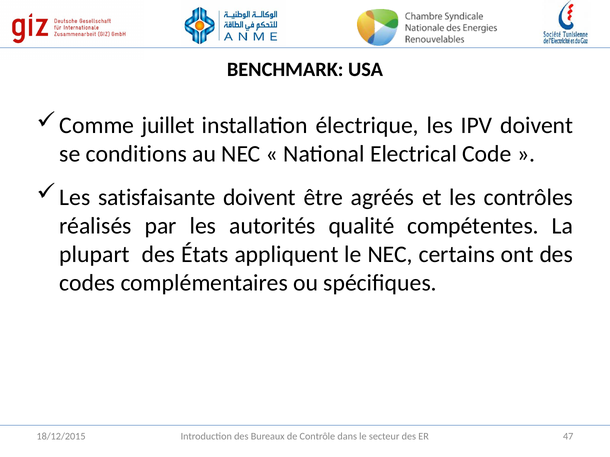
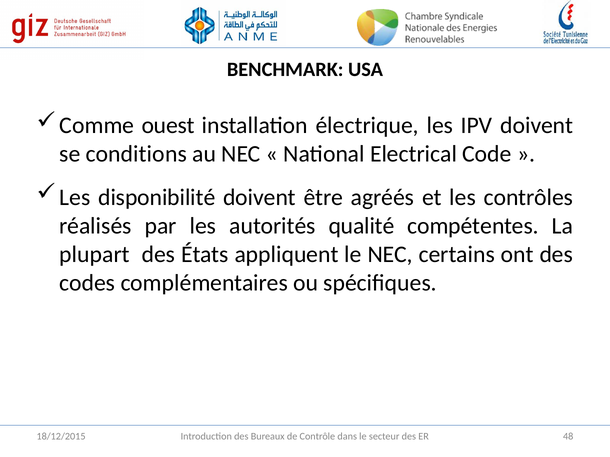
juillet: juillet -> ouest
satisfaisante: satisfaisante -> disponibilité
47: 47 -> 48
